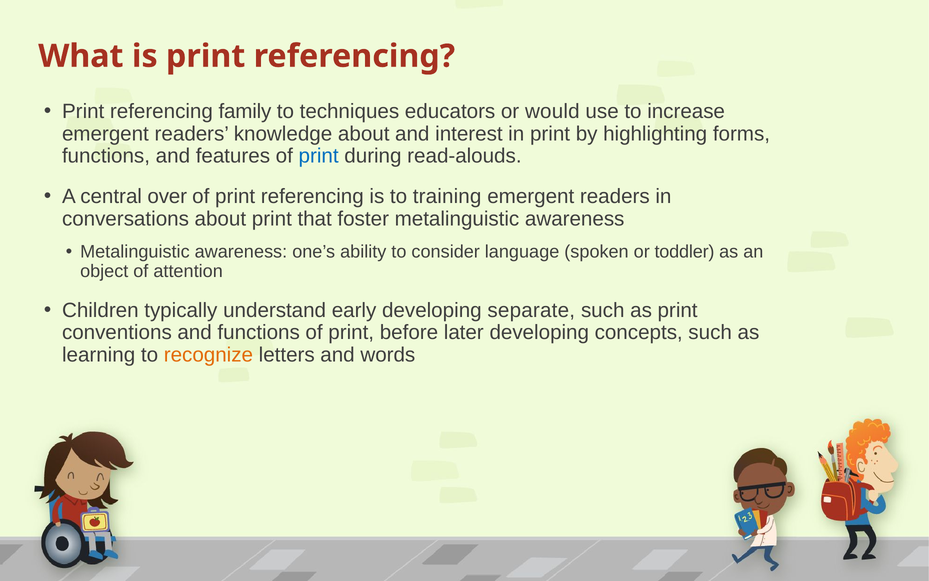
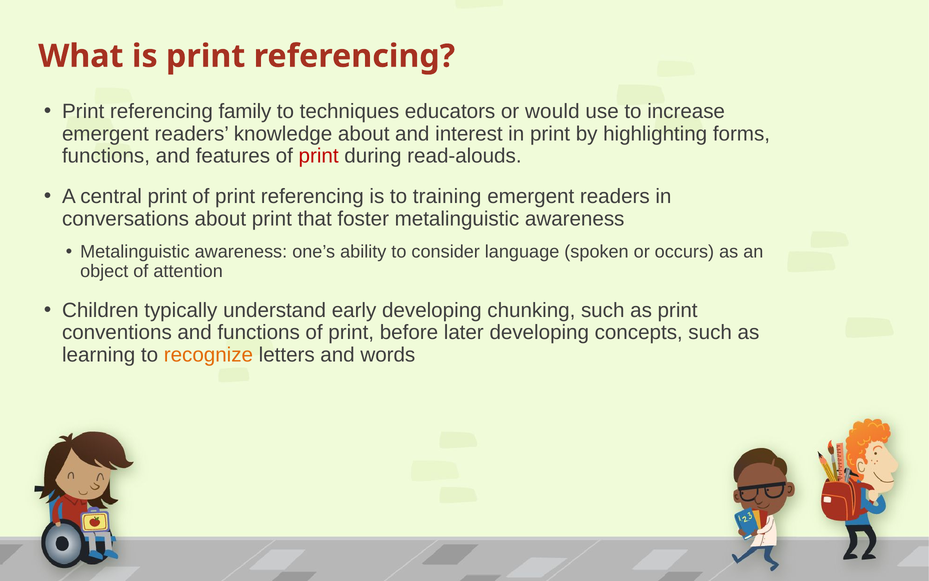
print at (319, 156) colour: blue -> red
central over: over -> print
toddler: toddler -> occurs
separate: separate -> chunking
